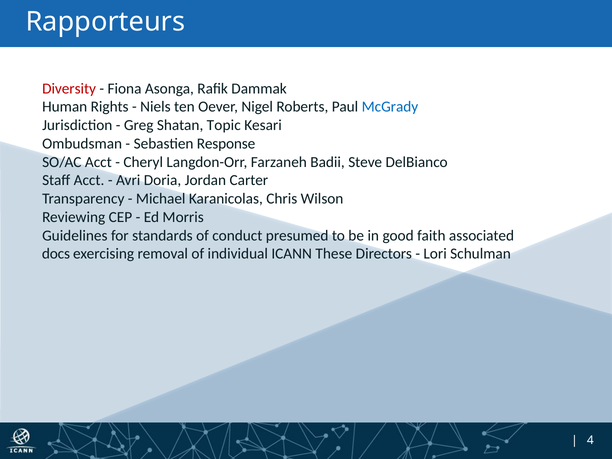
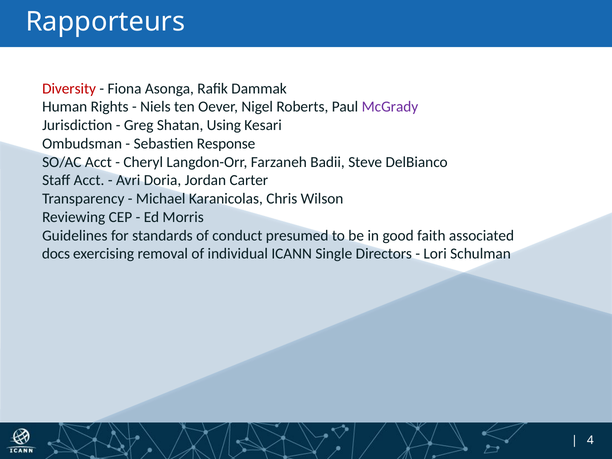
McGrady colour: blue -> purple
Topic: Topic -> Using
These: These -> Single
